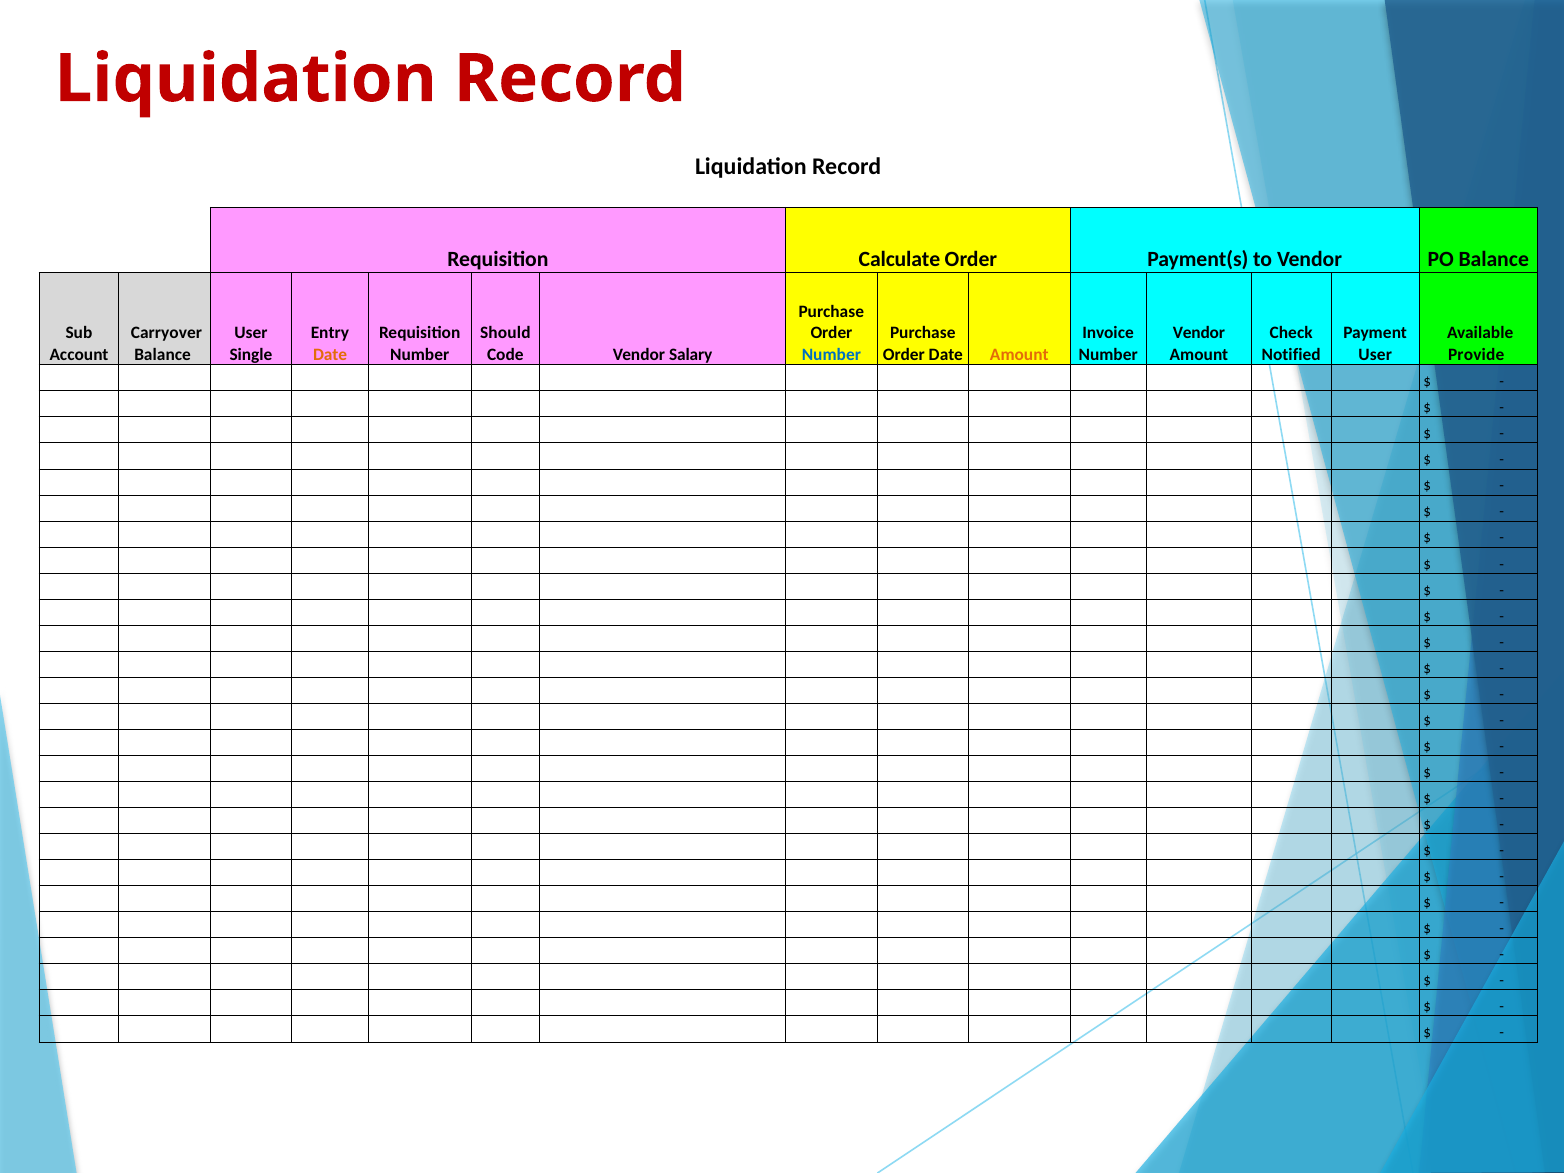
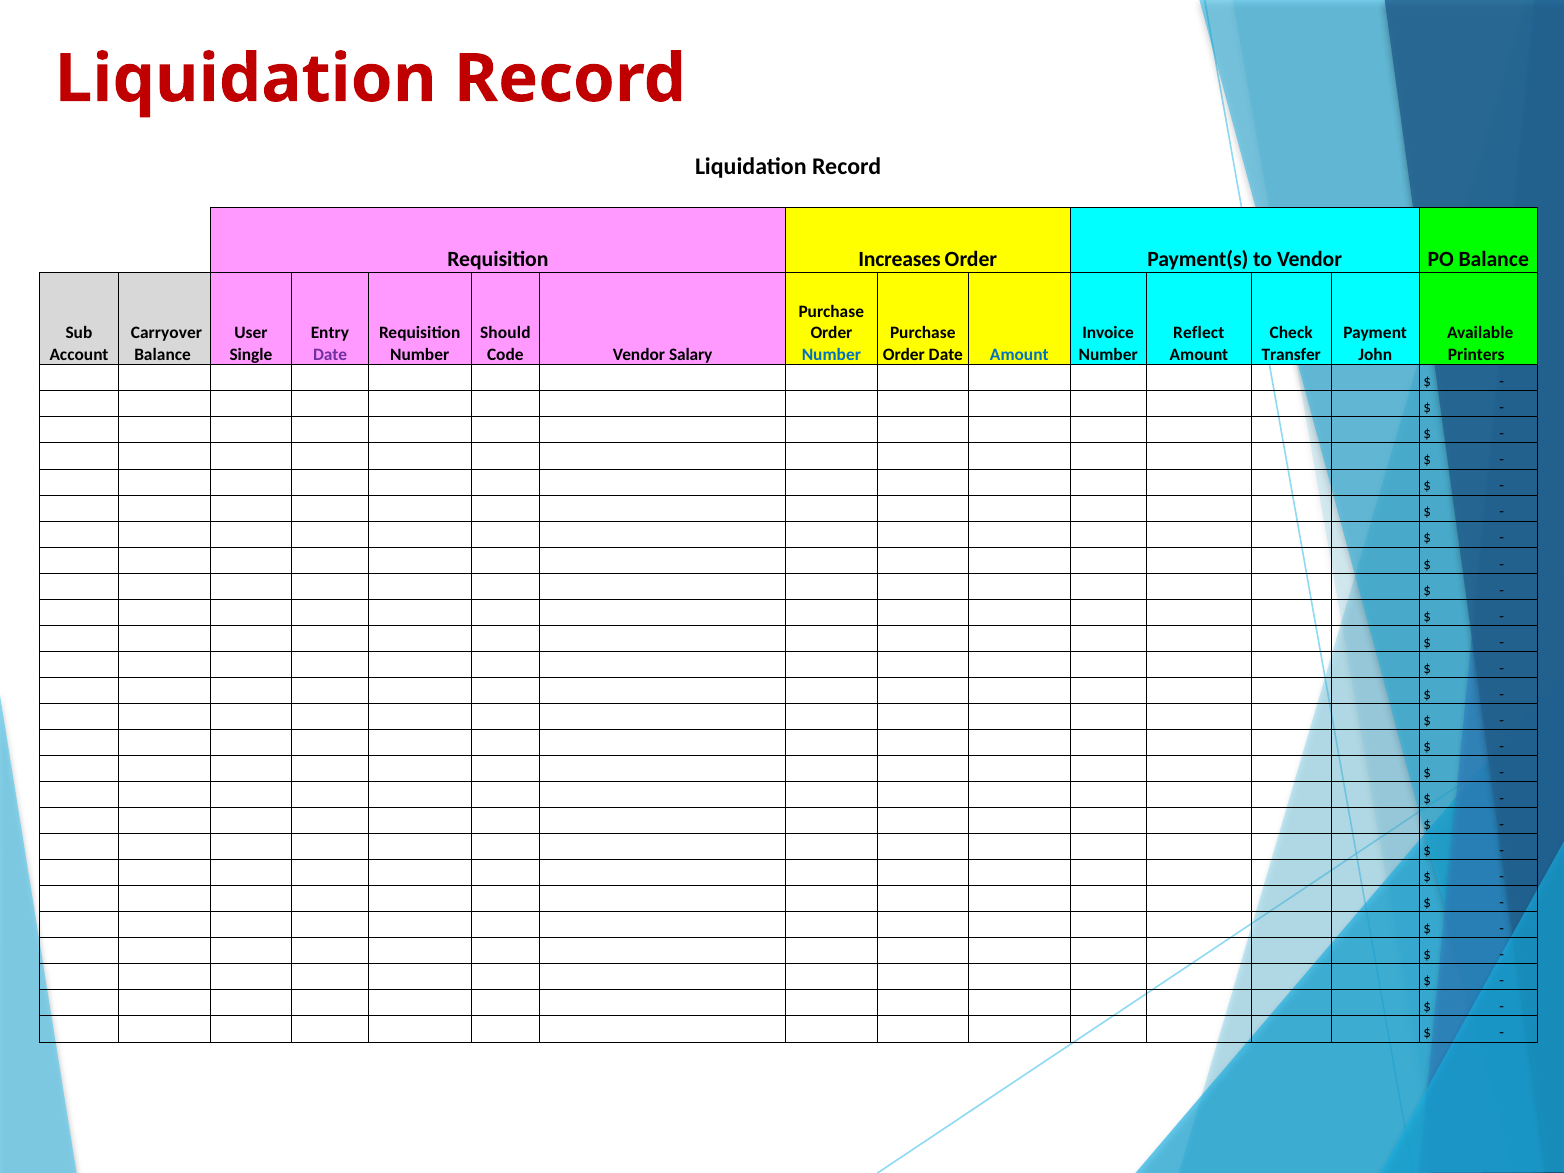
Calculate: Calculate -> Increases
Vendor at (1199, 333): Vendor -> Reflect
Date at (330, 354) colour: orange -> purple
Amount at (1019, 354) colour: orange -> blue
Notified: Notified -> Transfer
User at (1375, 354): User -> John
Provide: Provide -> Printers
